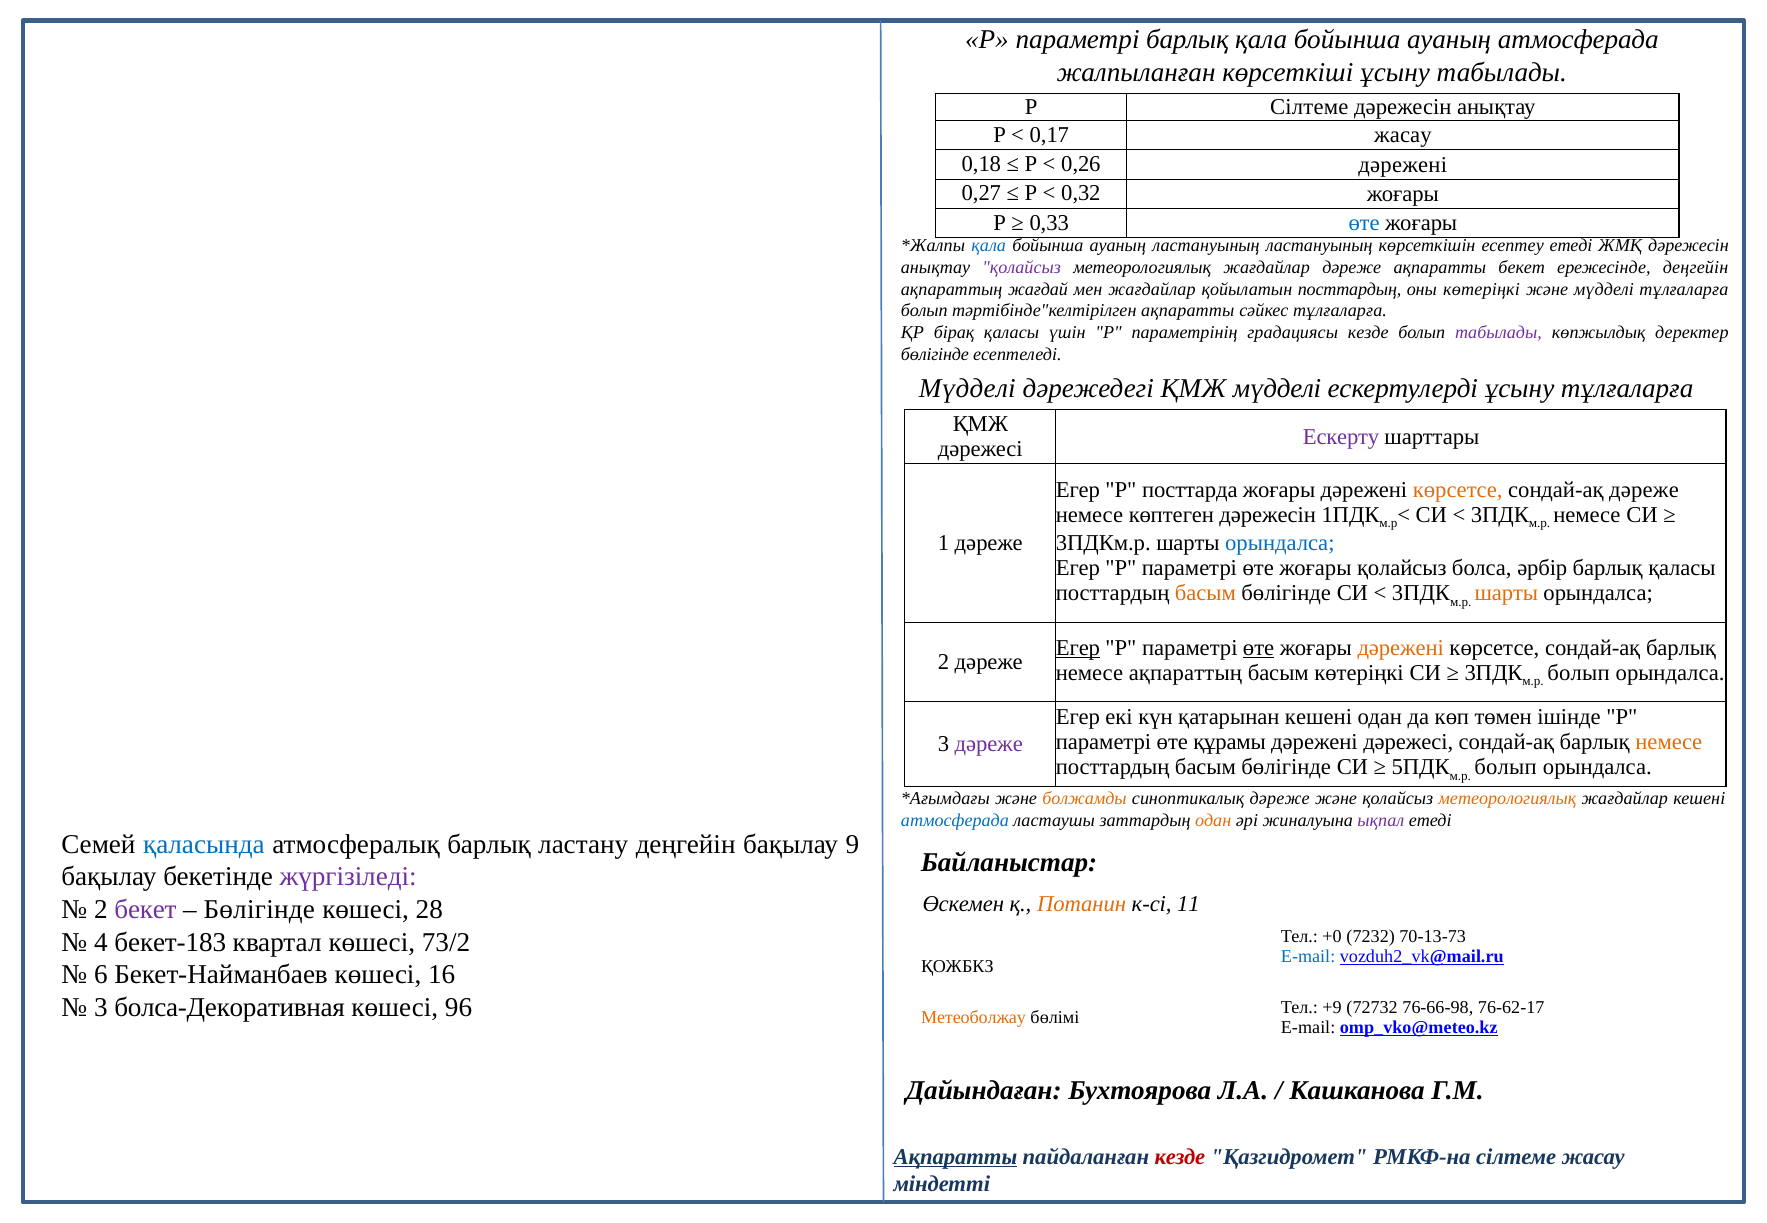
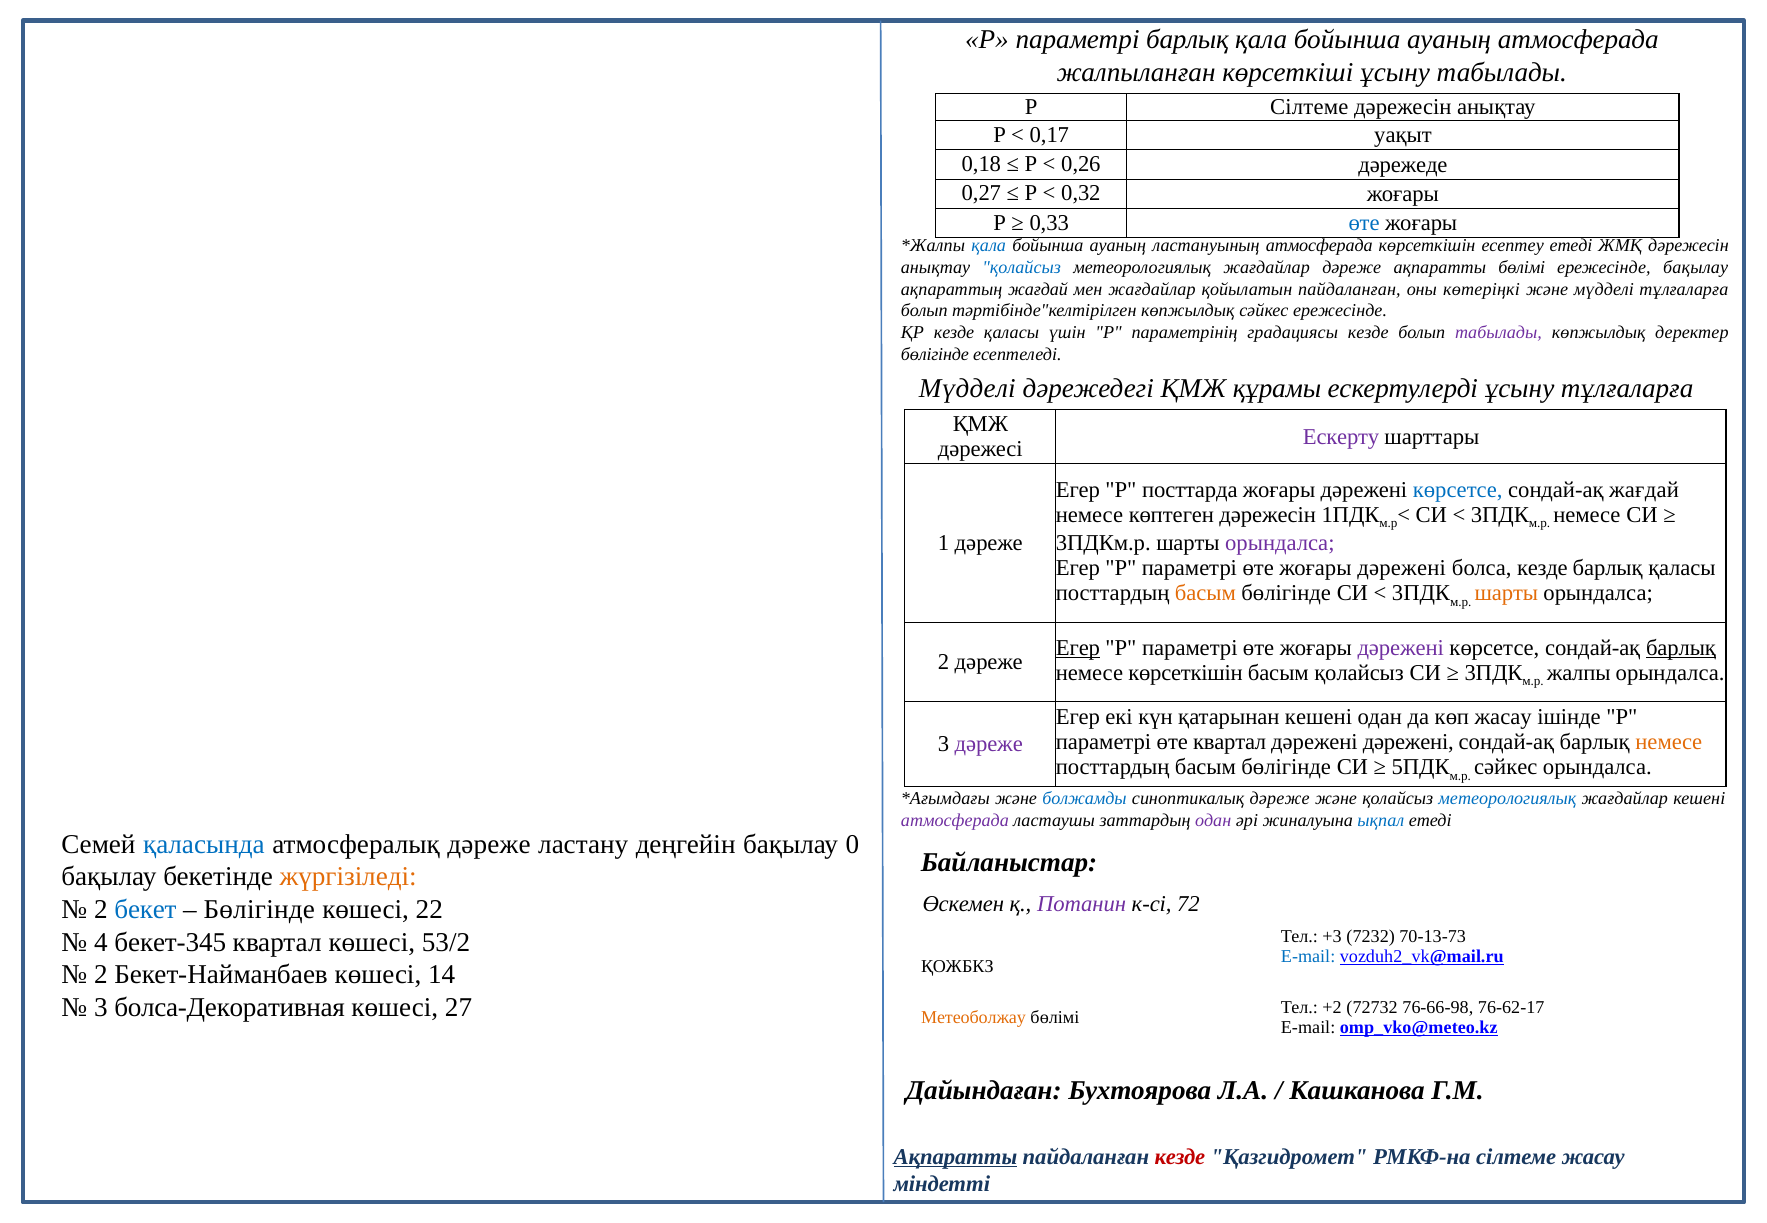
0,17 жасау: жасау -> уақыт
0,26 дәрежені: дәрежені -> дәрежеде
ластануының ластануының: ластануының -> атмосферада
қолайсыз at (1022, 268) colour: purple -> blue
ақпаратты бекет: бекет -> бөлімі
ережесінде деңгейін: деңгейін -> бақылау
қойылатын посттардың: посттардың -> пайдаланған
тәртібінде"келтірілген ақпаратты: ақпаратты -> көпжылдық
сәйкес тұлғаларға: тұлғаларға -> ережесінде
ҚР бірақ: бірақ -> кезде
ҚМЖ мүдделі: мүдделі -> құрамы
көрсетсе at (1458, 490) colour: orange -> blue
сондай-ақ дәреже: дәреже -> жағдай
орындалса at (1280, 543) colour: blue -> purple
қолайсыз at (1402, 568): қолайсыз -> дәрежені
болса әрбір: әрбір -> кезде
өте at (1259, 648) underline: present -> none
дәрежені at (1401, 648) colour: orange -> purple
барлық at (1681, 648) underline: none -> present
немесе ақпараттың: ақпараттың -> көрсеткішін
басым көтеріңкі: көтеріңкі -> қолайсыз
болып at (1578, 673): болып -> жалпы
көп төмен: төмен -> жасау
өте құрамы: құрамы -> квартал
дәрежені дәрежесі: дәрежесі -> дәрежені
болып at (1506, 768): болып -> сәйкес
болжамды colour: orange -> blue
метеорологиялық at (1507, 799) colour: orange -> blue
атмосферада at (955, 820) colour: blue -> purple
одан at (1213, 820) colour: orange -> purple
ықпал colour: purple -> blue
атмосфералық барлық: барлық -> дәреже
9: 9 -> 0
жүргізіледі colour: purple -> orange
Потанин colour: orange -> purple
11: 11 -> 72
бекет at (145, 910) colour: purple -> blue
28: 28 -> 22
+0: +0 -> +3
бекет-183: бекет-183 -> бекет-345
73/2: 73/2 -> 53/2
6 at (101, 975): 6 -> 2
16: 16 -> 14
96: 96 -> 27
+9: +9 -> +2
